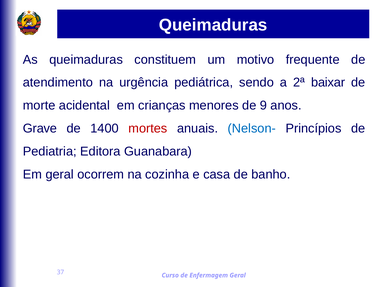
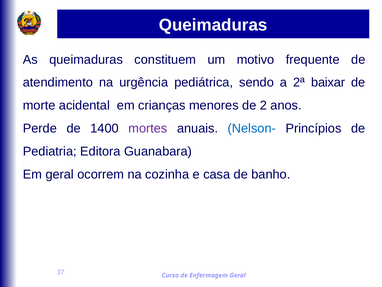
9: 9 -> 2
Grave: Grave -> Perde
mortes colour: red -> purple
